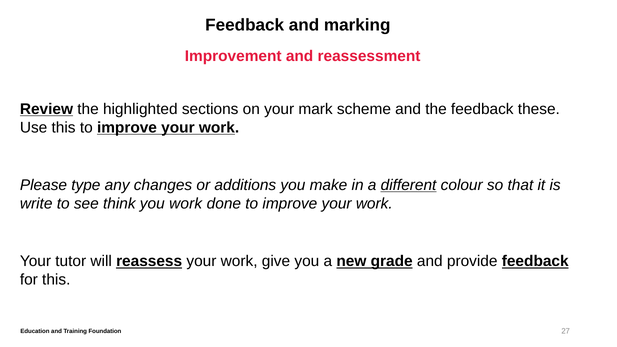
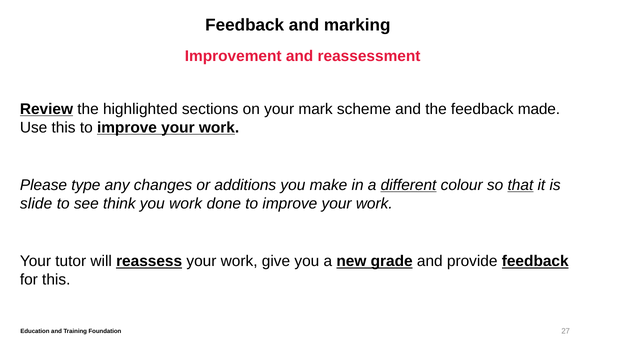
these: these -> made
that underline: none -> present
write: write -> slide
